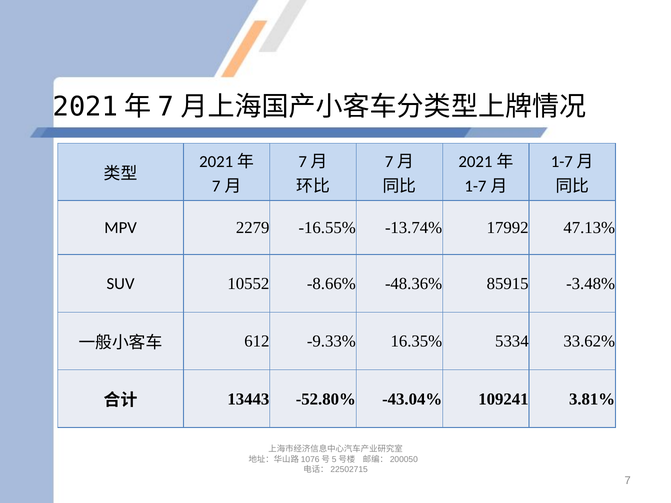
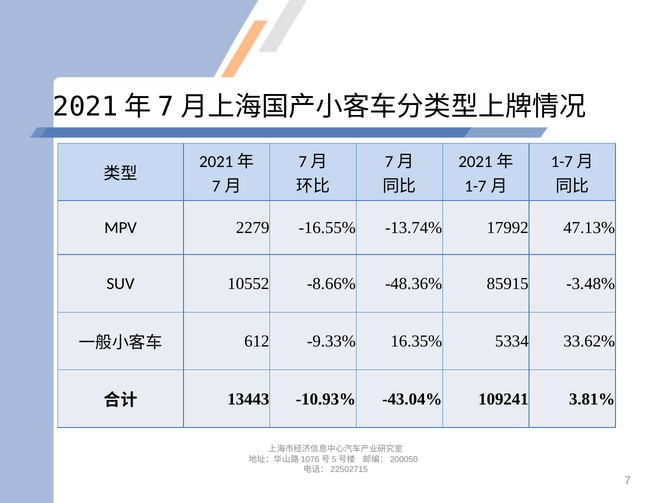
-52.80%: -52.80% -> -10.93%
